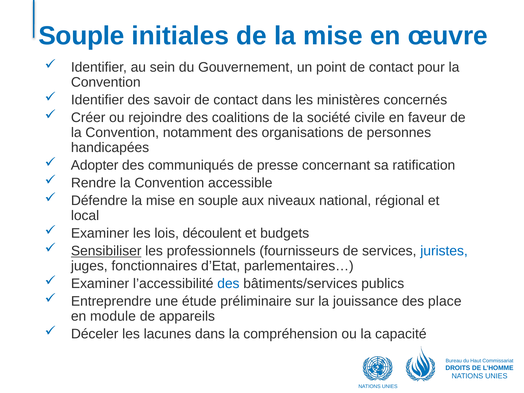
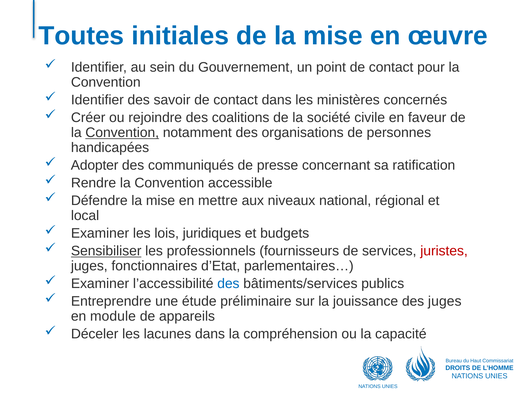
Souple at (81, 36): Souple -> Toutes
Convention at (122, 133) underline: none -> present
en souple: souple -> mettre
découlent: découlent -> juridiques
juristes colour: blue -> red
des place: place -> juges
